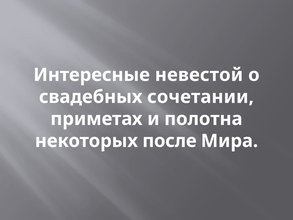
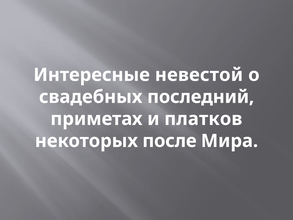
сочетании: сочетании -> последний
полотна: полотна -> платков
